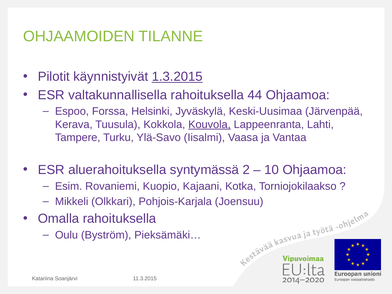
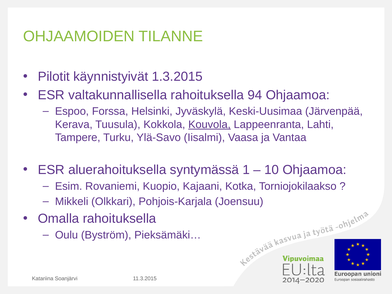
1.3.2015 underline: present -> none
44: 44 -> 94
2: 2 -> 1
